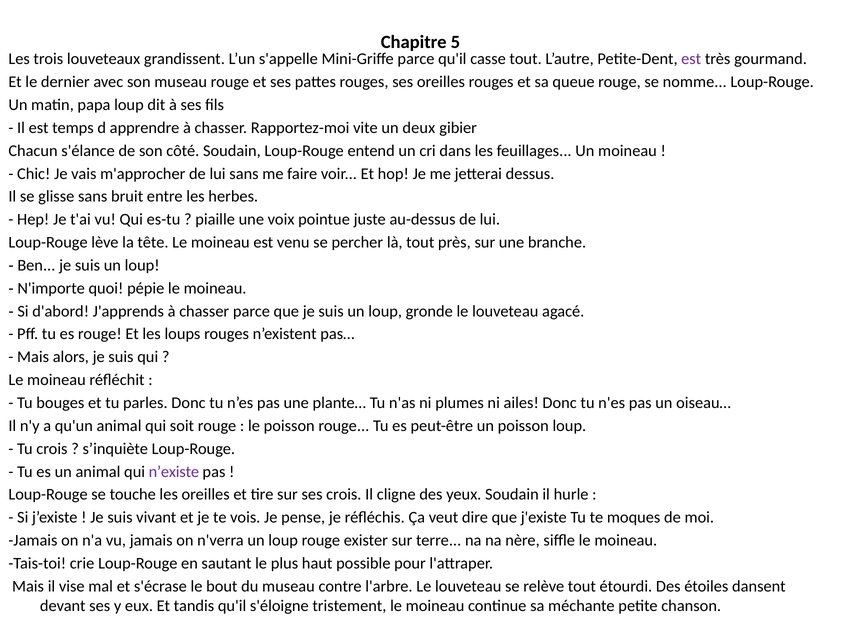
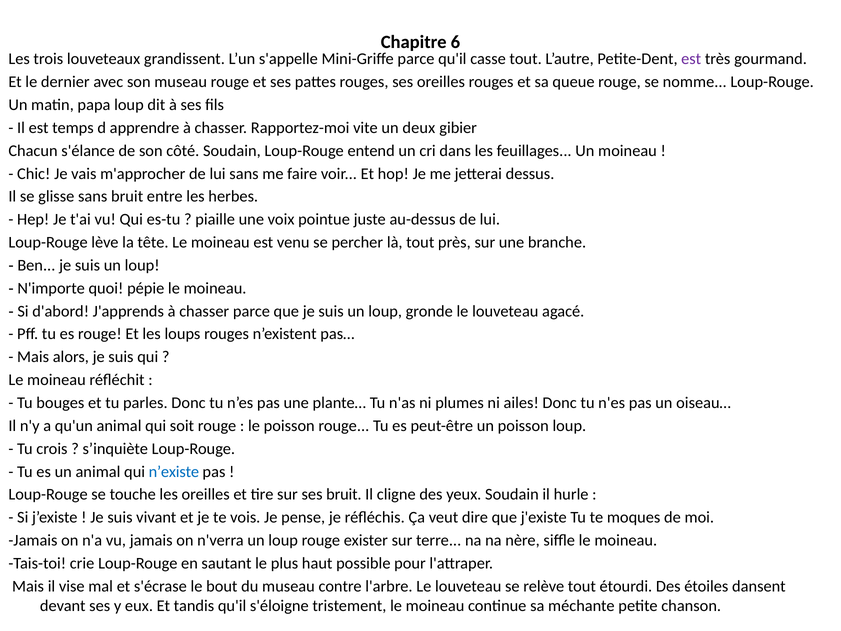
5: 5 -> 6
n’existe colour: purple -> blue
ses crois: crois -> bruit
